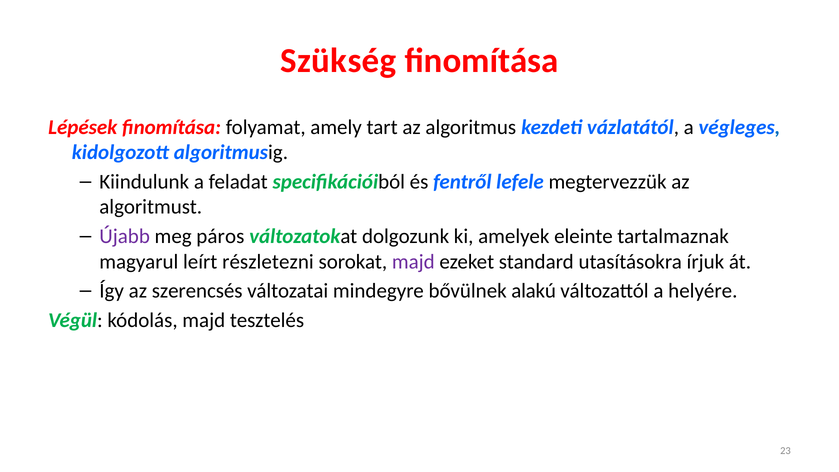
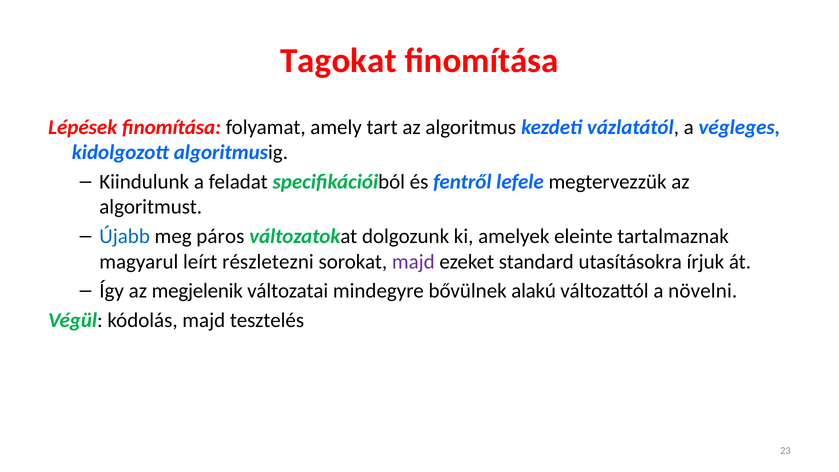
Szükség: Szükség -> Tagokat
Újabb colour: purple -> blue
szerencsés: szerencsés -> megjelenik
helyére: helyére -> növelni
